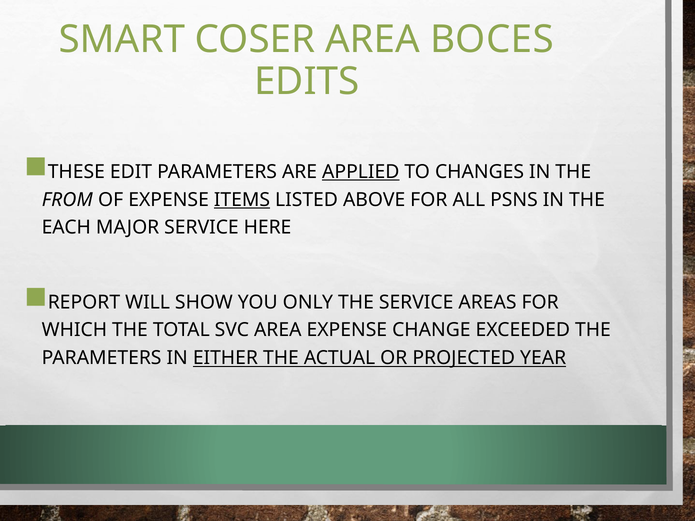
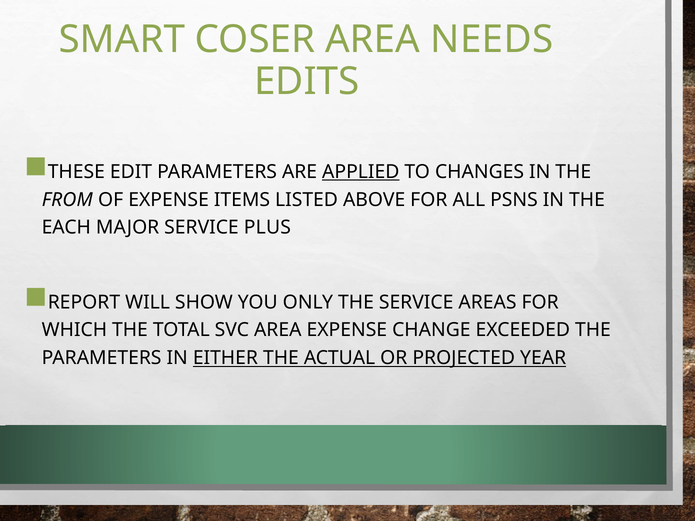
BOCES: BOCES -> NEEDS
ITEMS underline: present -> none
HERE: HERE -> PLUS
